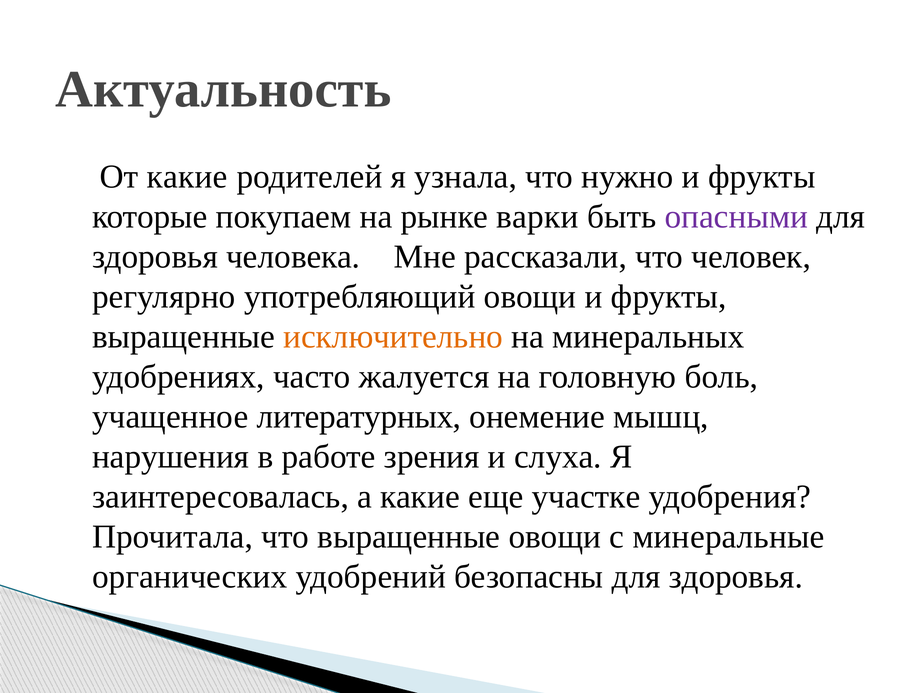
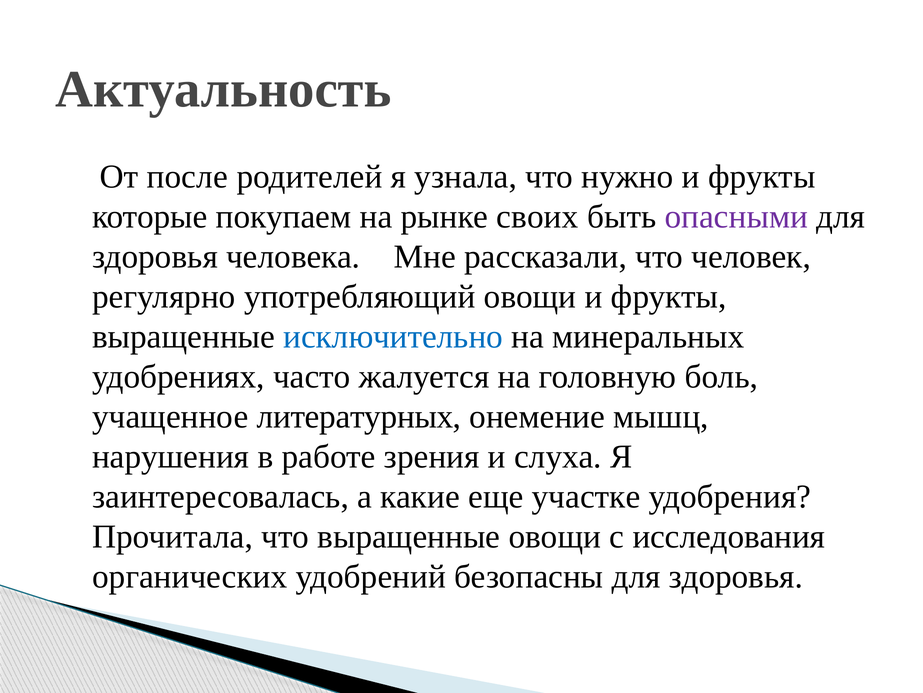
От какие: какие -> после
варки: варки -> своих
исключительно colour: orange -> blue
минеральные: минеральные -> исследования
